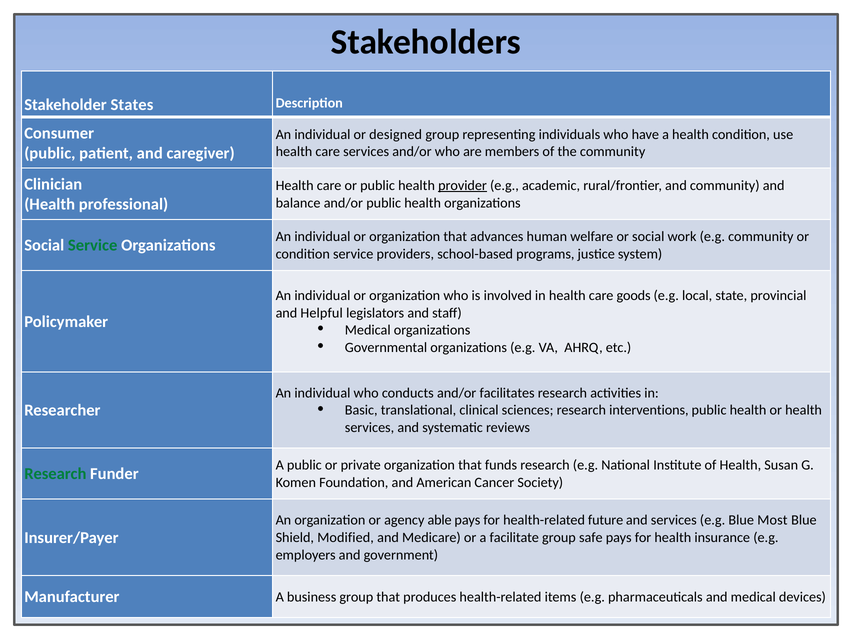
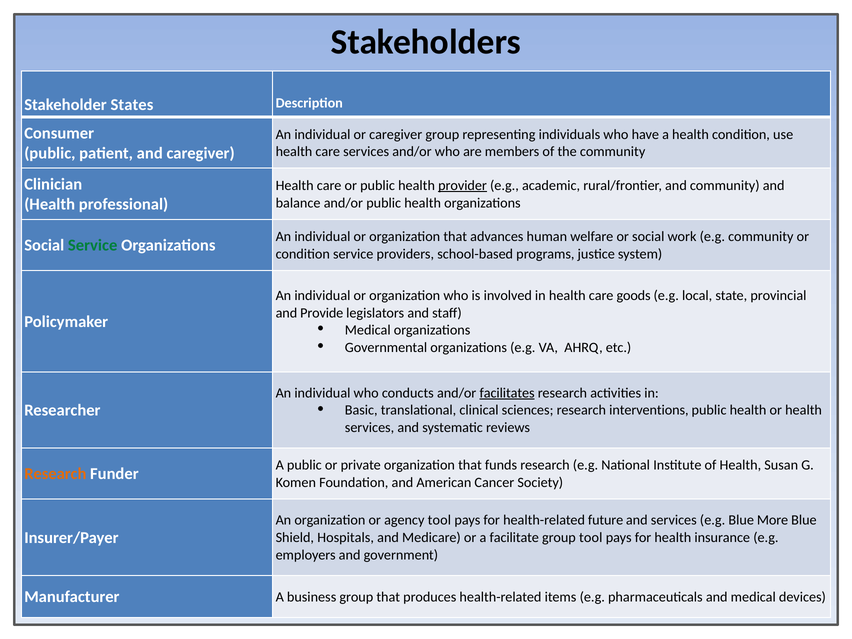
or designed: designed -> caregiver
Helpful: Helpful -> Provide
facilitates underline: none -> present
Research at (55, 474) colour: green -> orange
agency able: able -> tool
Most: Most -> More
Modified: Modified -> Hospitals
group safe: safe -> tool
